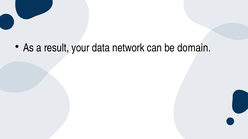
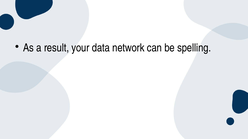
domain: domain -> spelling
